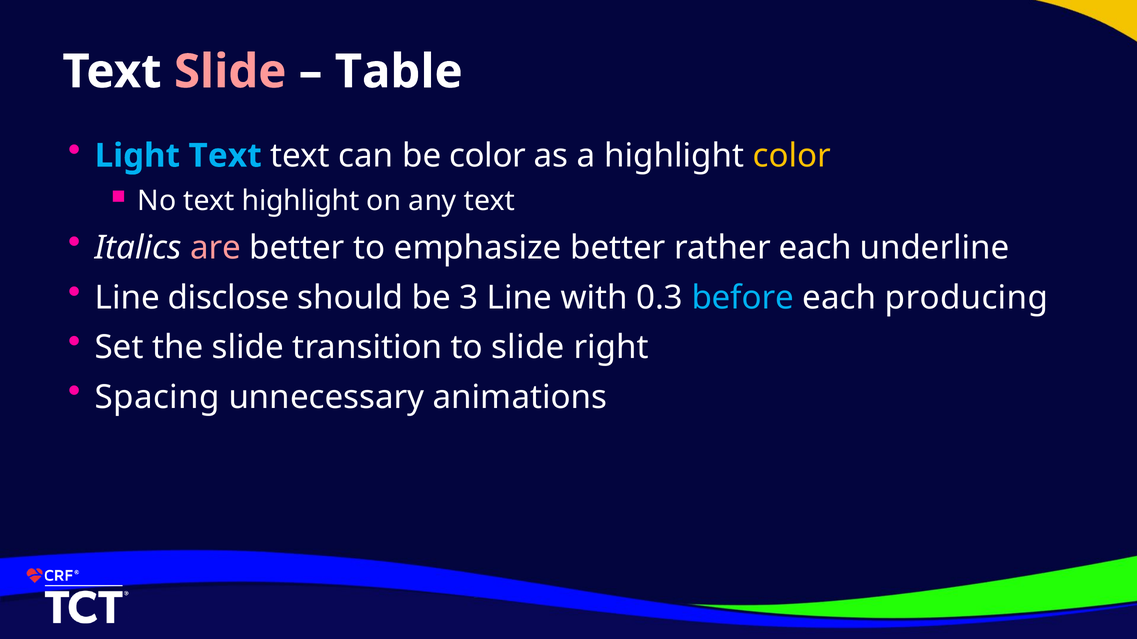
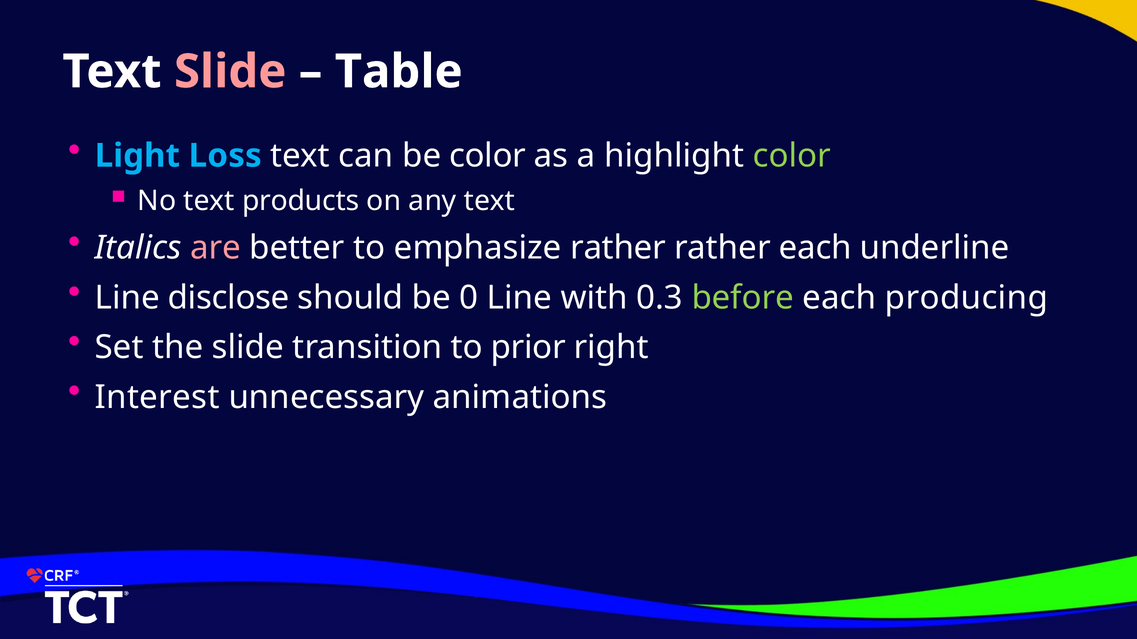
Light Text: Text -> Loss
color at (792, 156) colour: yellow -> light green
text highlight: highlight -> products
emphasize better: better -> rather
3: 3 -> 0
before colour: light blue -> light green
to slide: slide -> prior
Spacing: Spacing -> Interest
